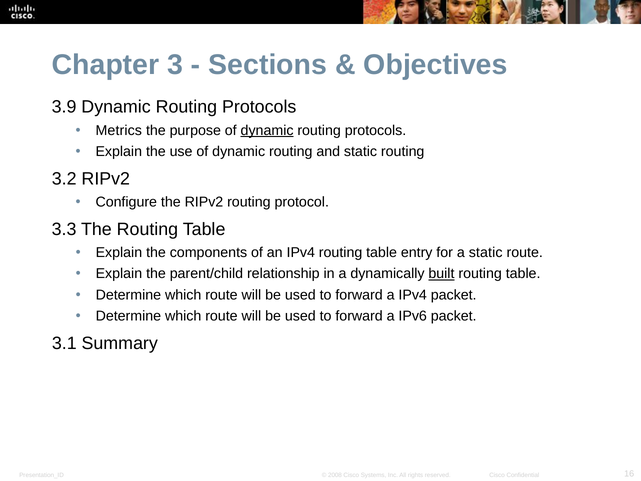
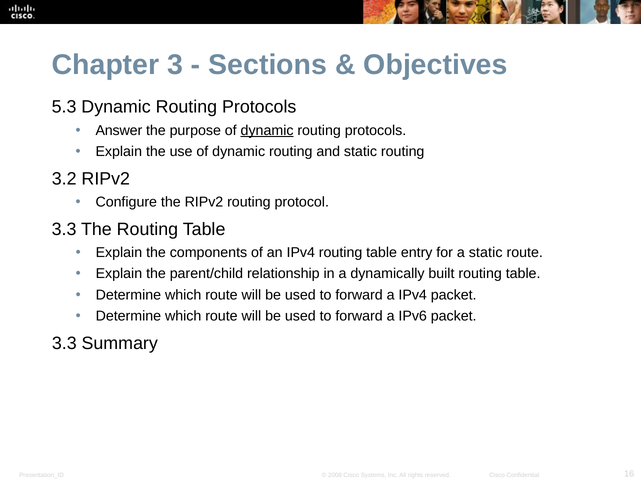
3.9: 3.9 -> 5.3
Metrics: Metrics -> Answer
built underline: present -> none
3.1 at (64, 343): 3.1 -> 3.3
